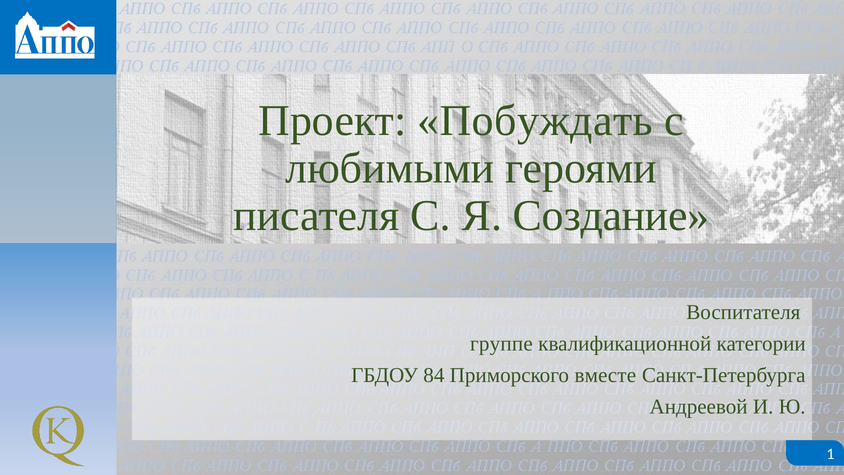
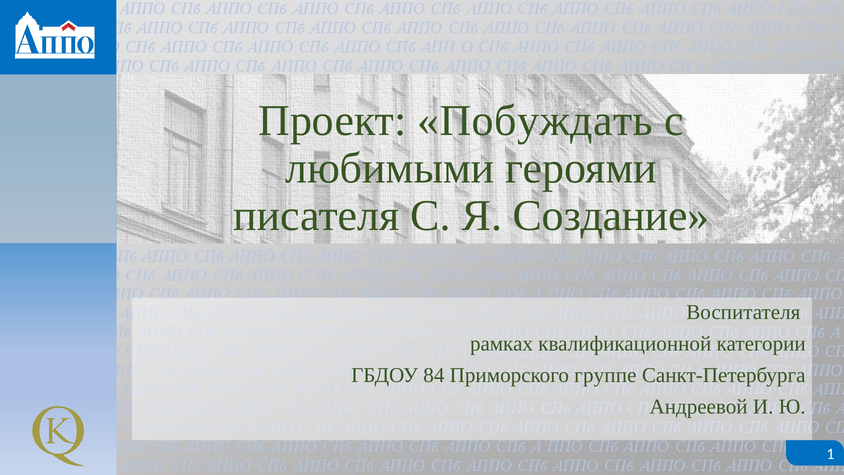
группе: группе -> рамках
вместе: вместе -> группе
